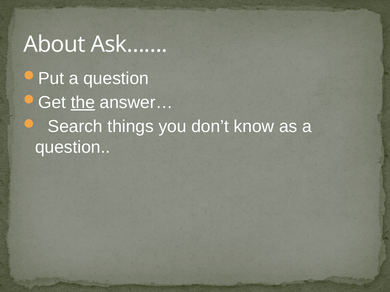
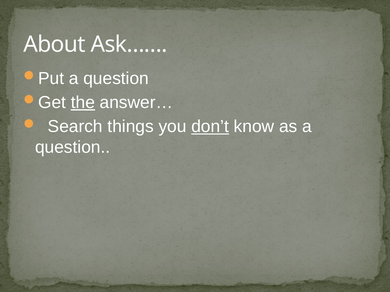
don’t underline: none -> present
